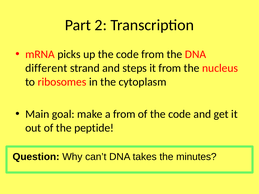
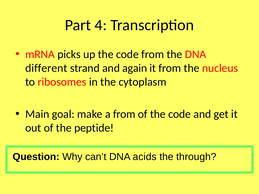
2: 2 -> 4
steps: steps -> again
takes: takes -> acids
minutes: minutes -> through
